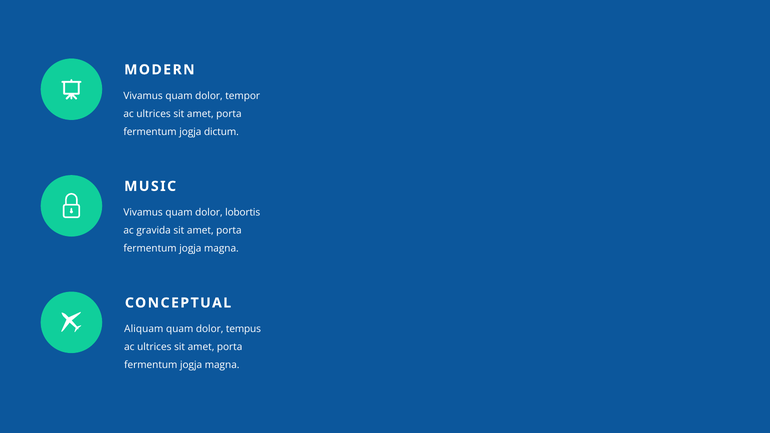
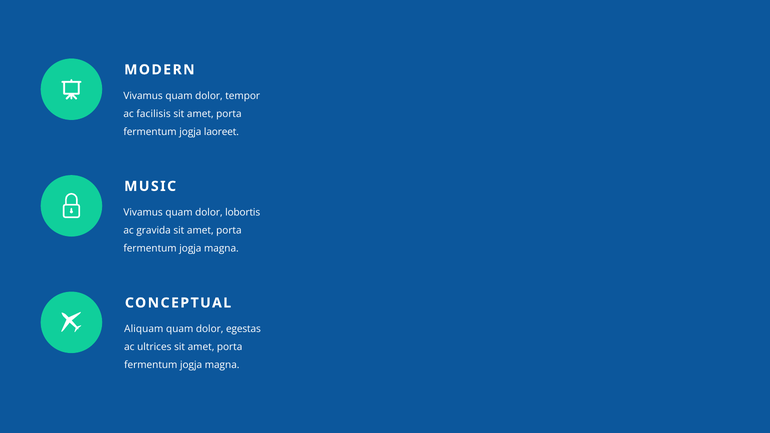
ultrices at (154, 114): ultrices -> facilisis
dictum: dictum -> laoreet
tempus: tempus -> egestas
